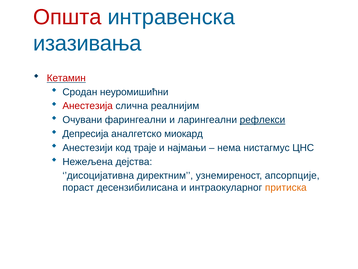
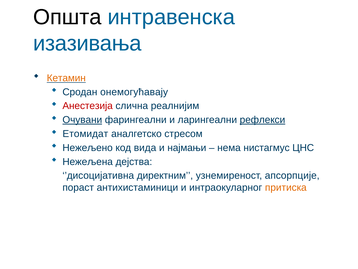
Општа colour: red -> black
Кетамин colour: red -> orange
неуромишићни: неуромишићни -> онемогућавају
Очувани underline: none -> present
Депресија: Депресија -> Етомидат
миокард: миокард -> стресом
Анестезији: Анестезији -> Нежељено
траје: траје -> вида
десензибилисана: десензибилисана -> антихистаминици
